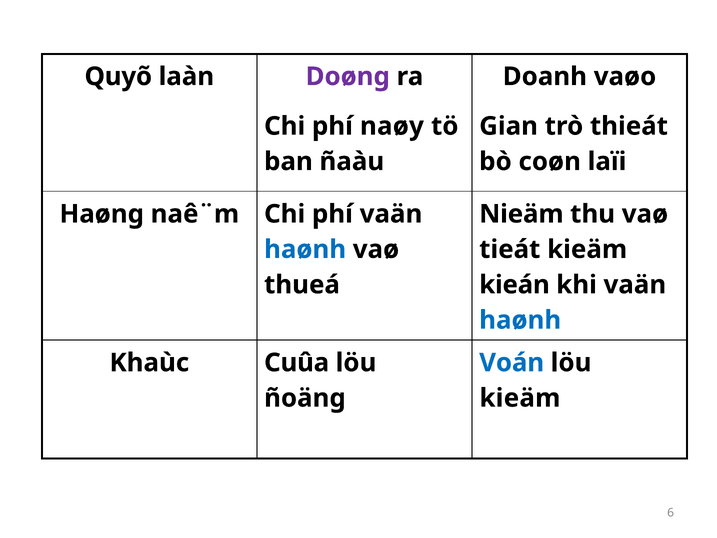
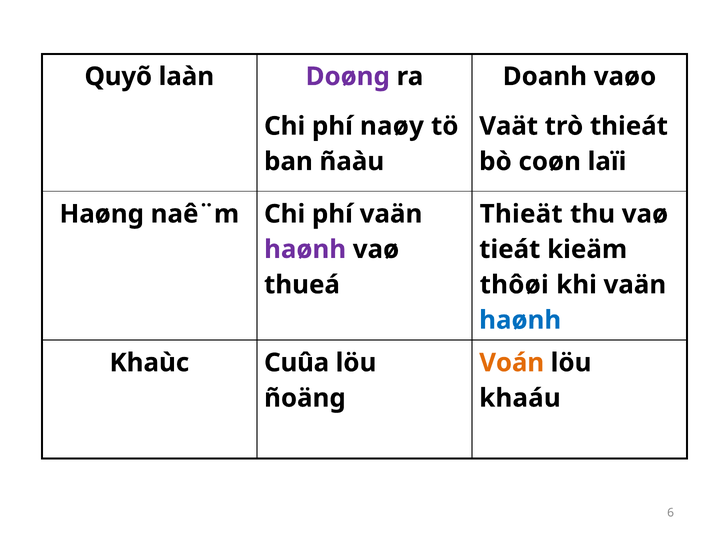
Gian: Gian -> Vaät
Nieäm: Nieäm -> Thieät
haønh at (305, 249) colour: blue -> purple
kieán: kieán -> thôøi
Voán colour: blue -> orange
kieäm at (520, 398): kieäm -> khaáu
